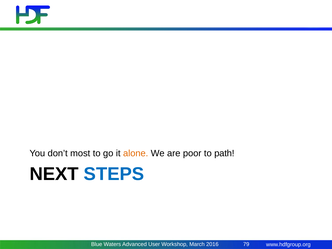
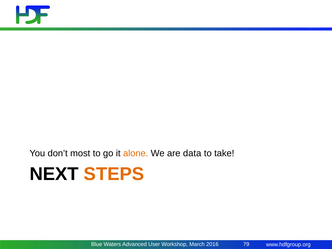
poor: poor -> data
path: path -> take
STEPS colour: blue -> orange
